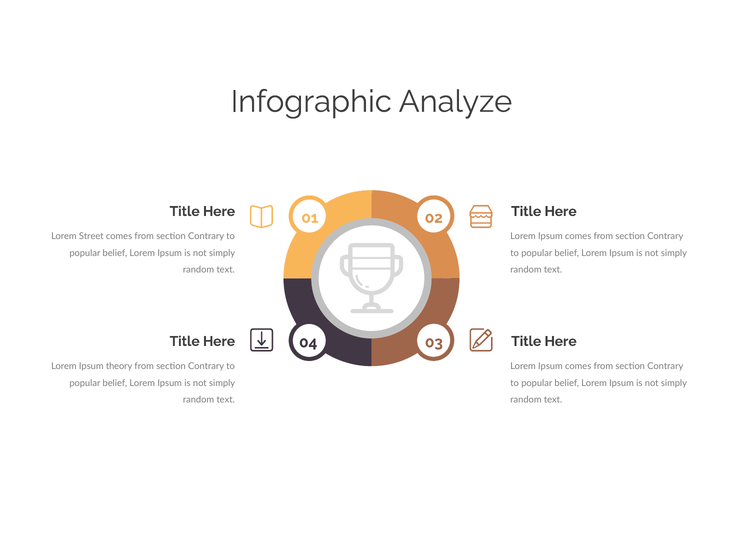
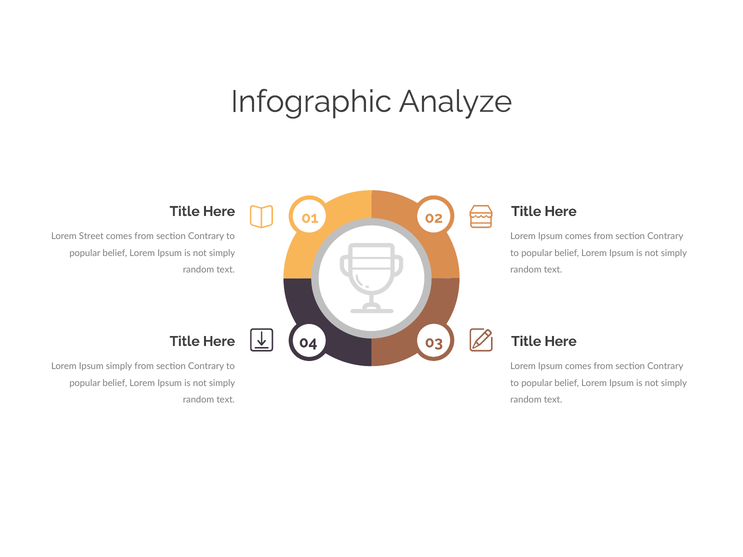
Ipsum theory: theory -> simply
